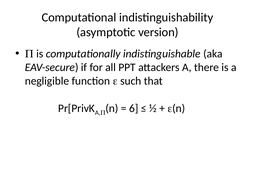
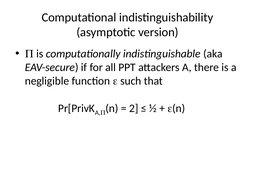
6: 6 -> 2
